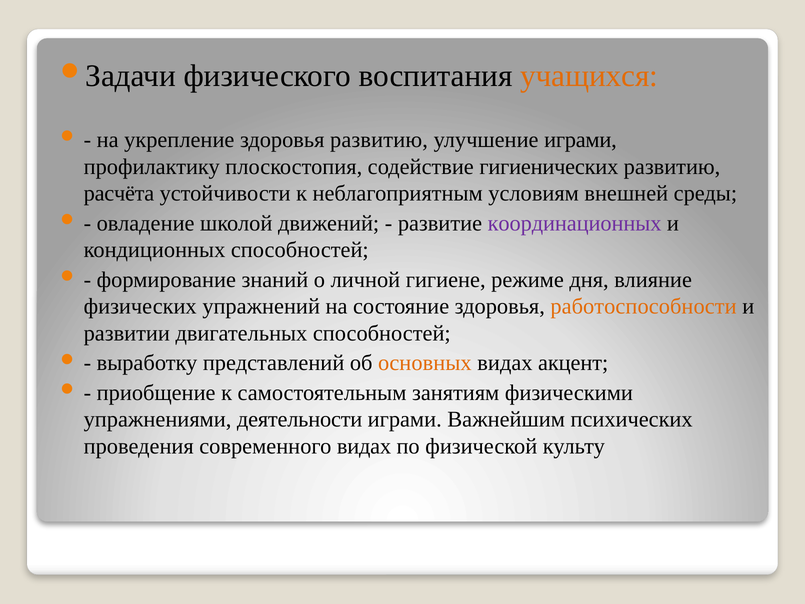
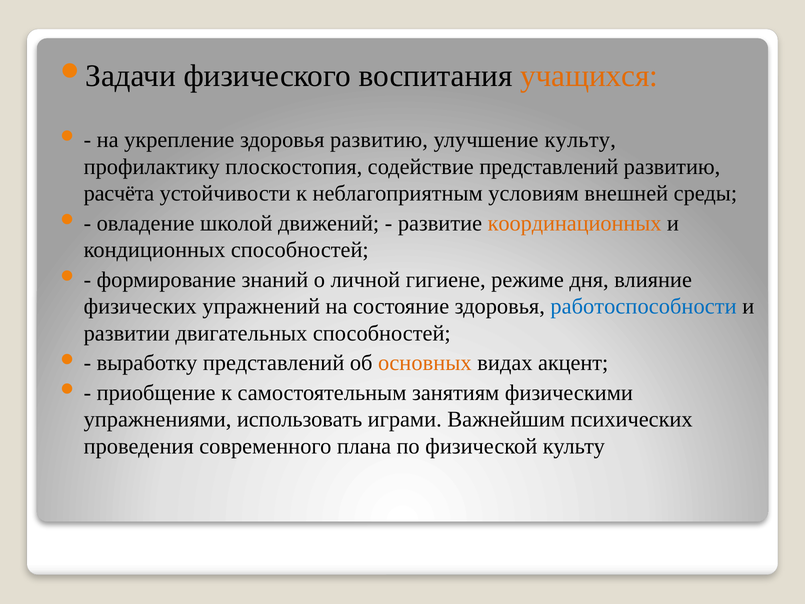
улучшение играми: играми -> культу
содействие гигиенических: гигиенических -> представлений
координационных colour: purple -> orange
работоспособности colour: orange -> blue
деятельности: деятельности -> использовать
современного видах: видах -> плана
